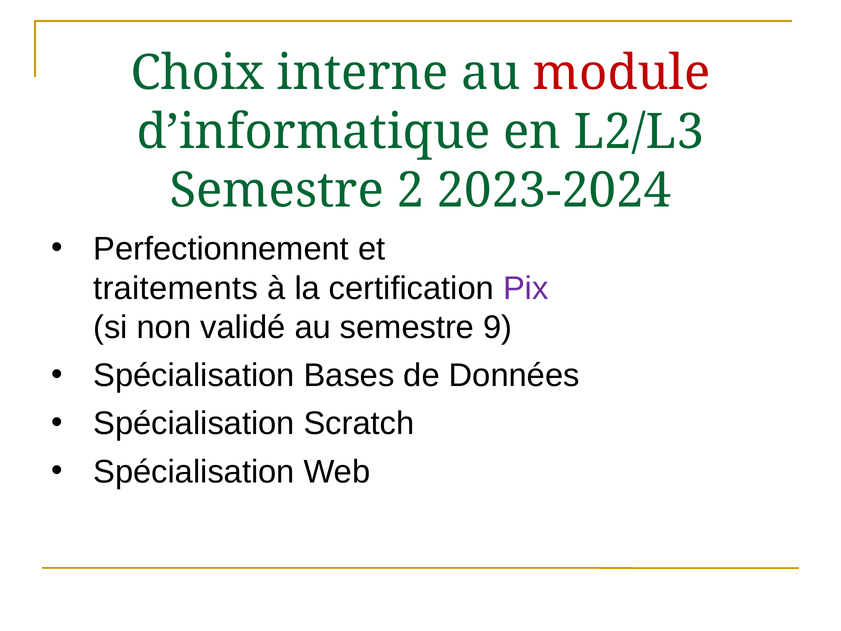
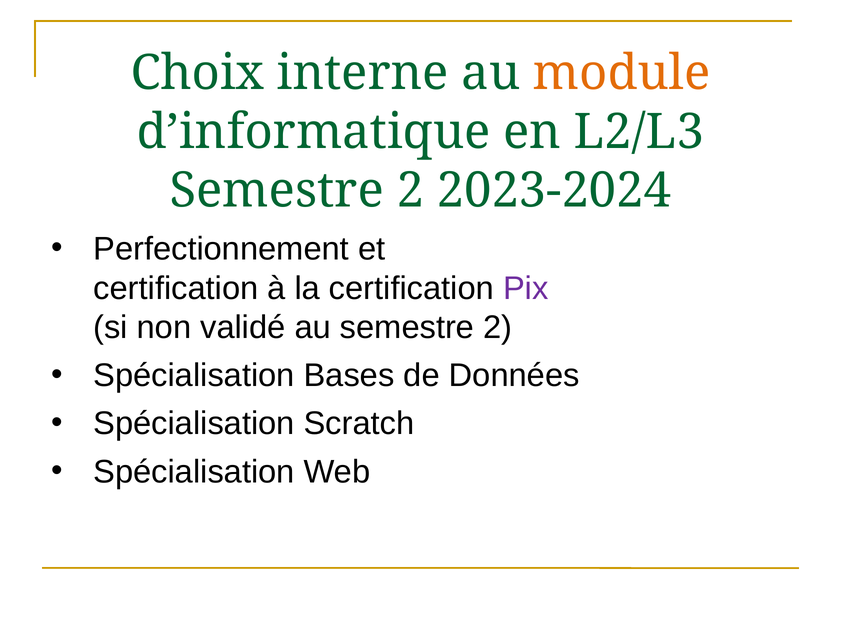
module colour: red -> orange
traitements at (176, 288): traitements -> certification
au semestre 9: 9 -> 2
